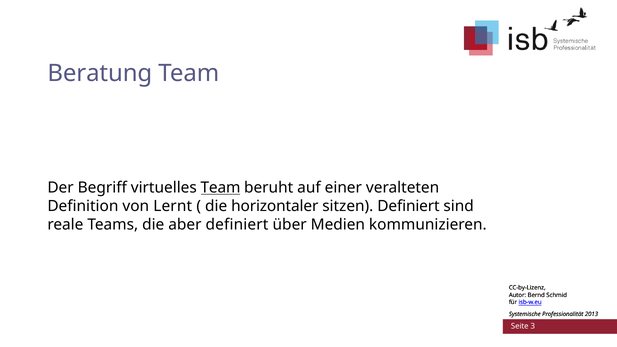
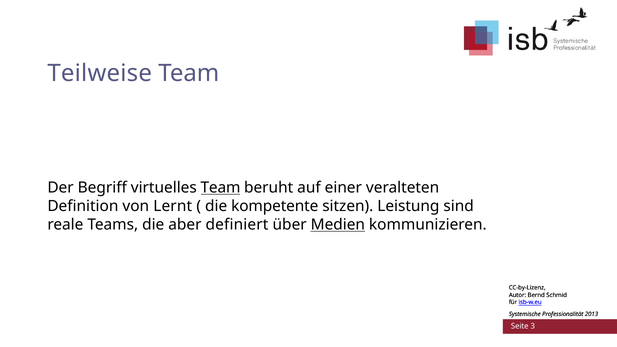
Beratung: Beratung -> Teilweise
horizontaler: horizontaler -> kompetente
sitzen Definiert: Definiert -> Leistung
Medien underline: none -> present
